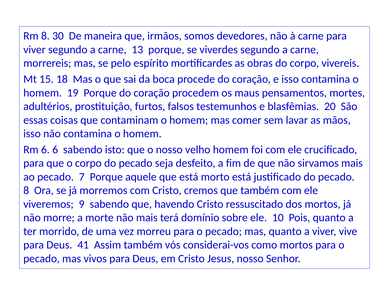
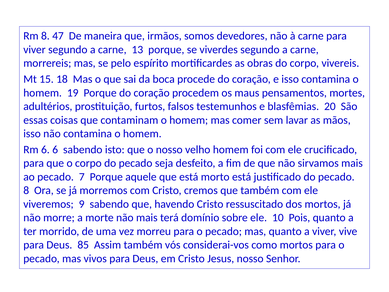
30: 30 -> 47
41: 41 -> 85
